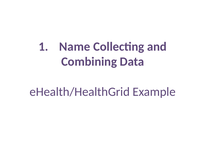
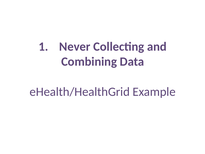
Name: Name -> Never
